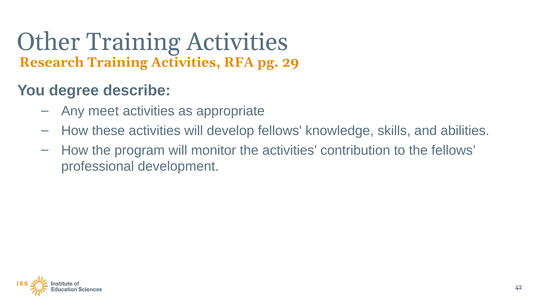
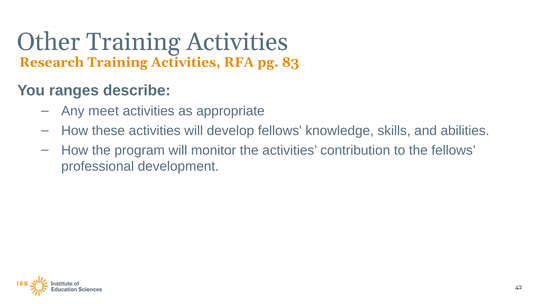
29: 29 -> 83
degree: degree -> ranges
